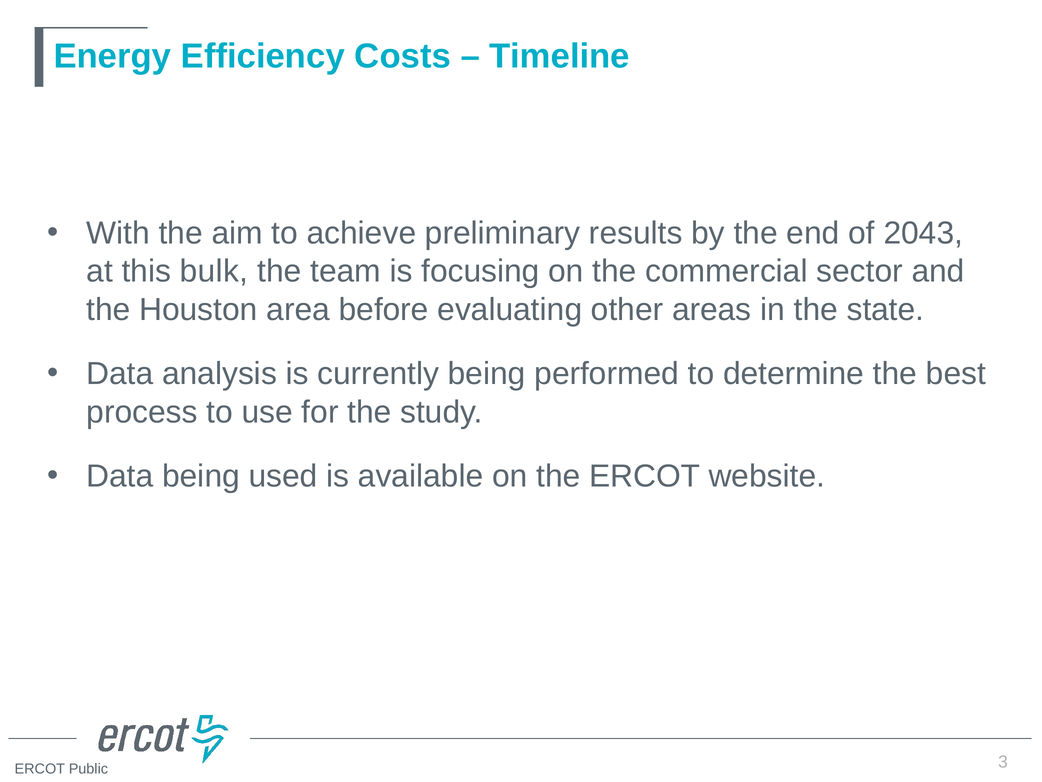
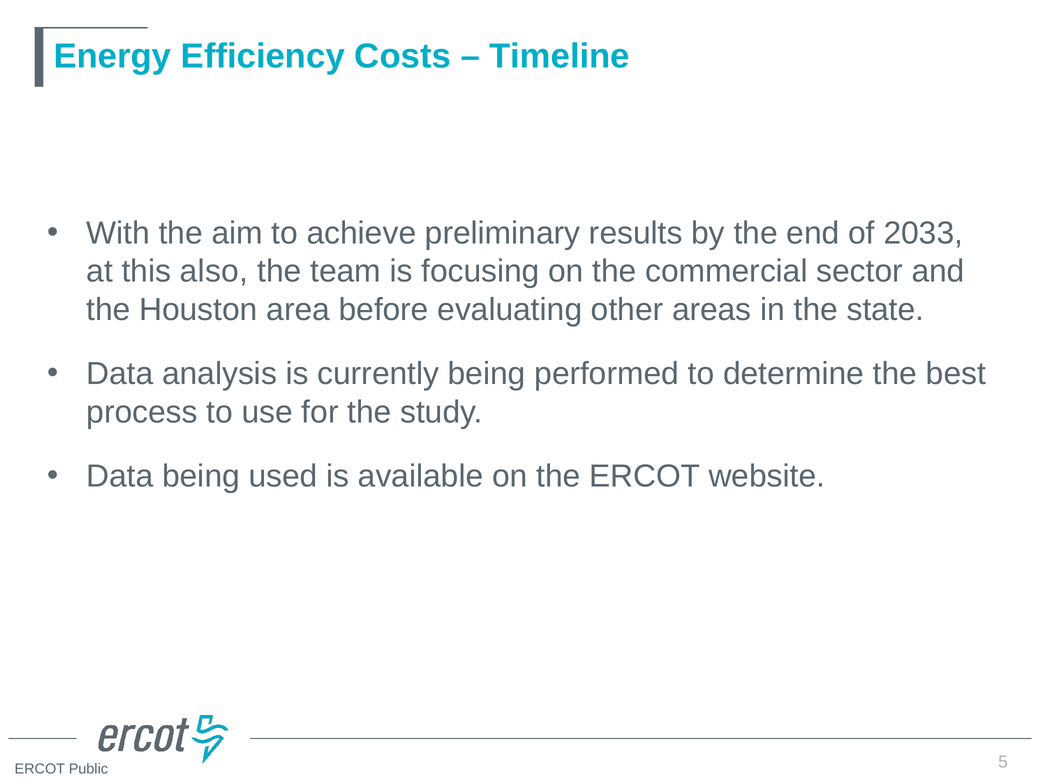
2043: 2043 -> 2033
bulk: bulk -> also
3: 3 -> 5
